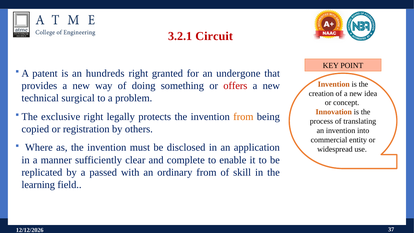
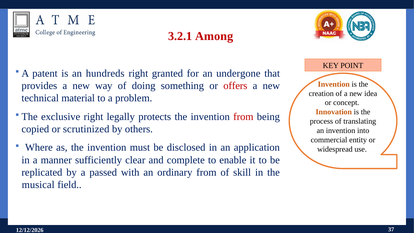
Circuit: Circuit -> Among
surgical: surgical -> material
from at (243, 117) colour: orange -> red
registration: registration -> scrutinized
learning: learning -> musical
